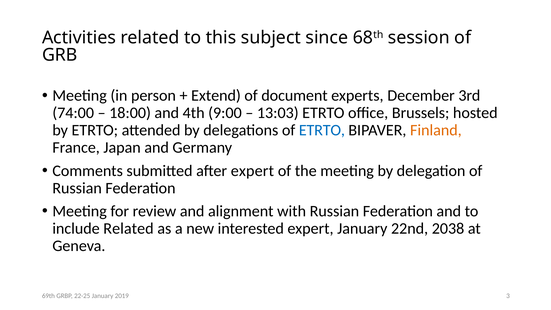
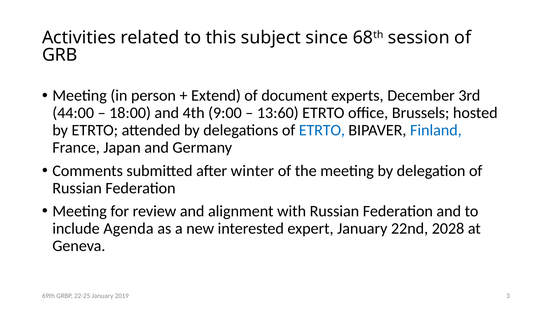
74:00: 74:00 -> 44:00
13:03: 13:03 -> 13:60
Finland colour: orange -> blue
after expert: expert -> winter
include Related: Related -> Agenda
2038: 2038 -> 2028
